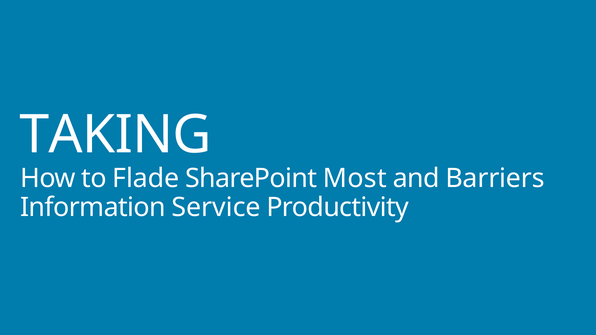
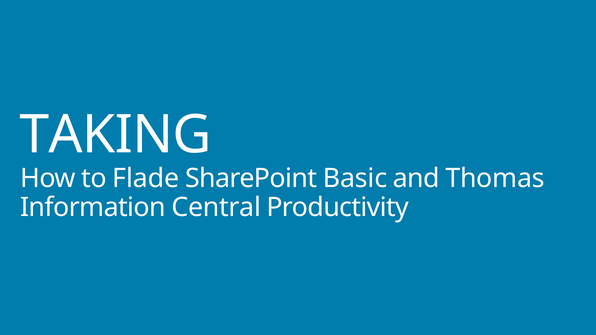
Most: Most -> Basic
Barriers: Barriers -> Thomas
Service: Service -> Central
